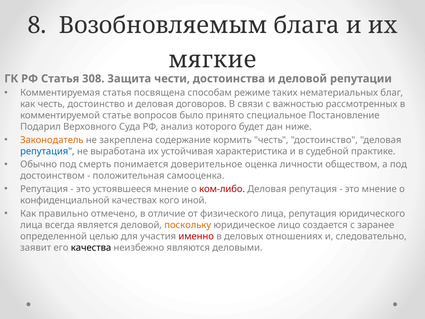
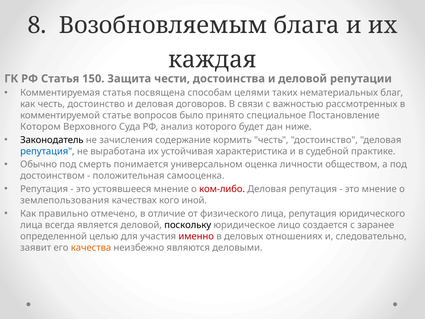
мягкие: мягкие -> каждая
308: 308 -> 150
режиме: режиме -> целями
Подарил: Подарил -> Котором
Законодатель colour: orange -> black
закреплена: закреплена -> зачисления
доверительное: доверительное -> универсальном
конфиденциальной: конфиденциальной -> землепользования
поскольку colour: orange -> black
качества colour: black -> orange
